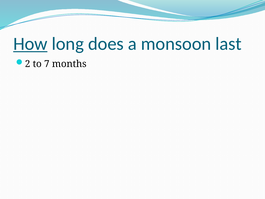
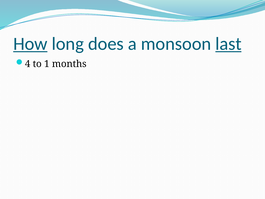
last underline: none -> present
2: 2 -> 4
7: 7 -> 1
